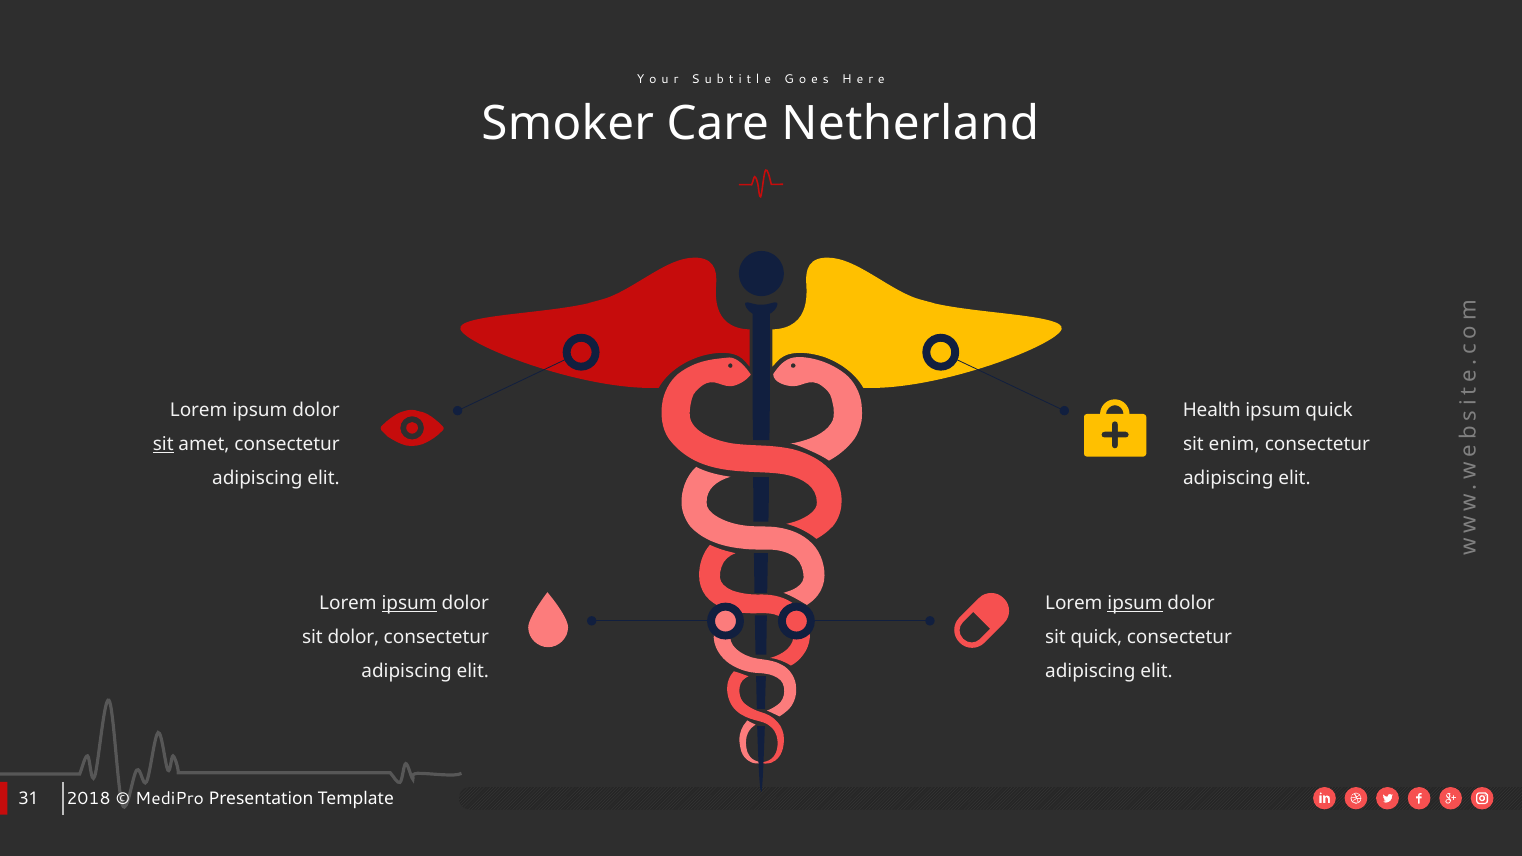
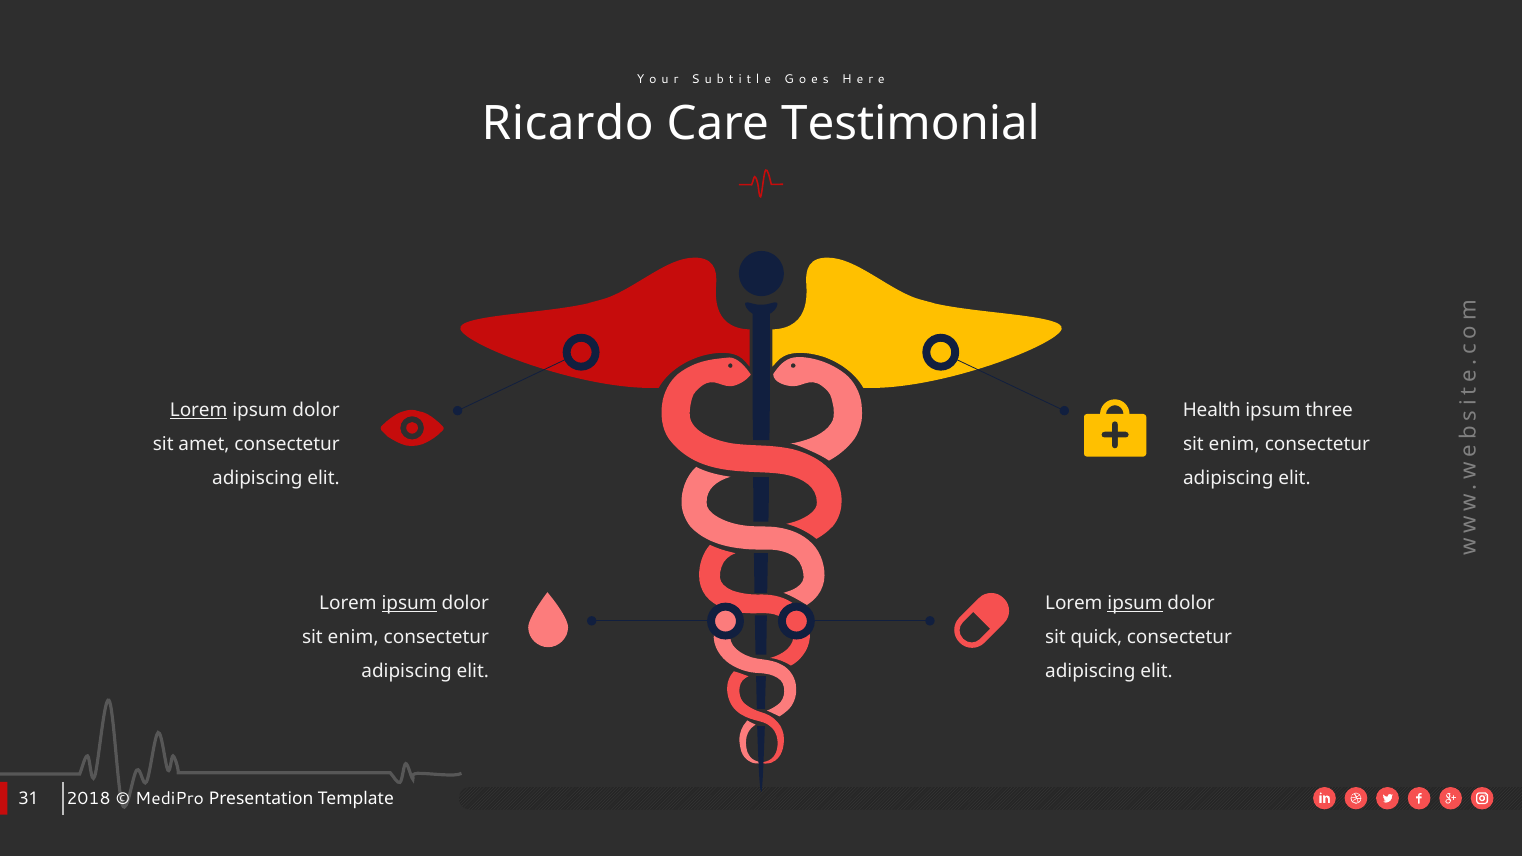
Smoker: Smoker -> Ricardo
Netherland: Netherland -> Testimonial
Lorem at (199, 410) underline: none -> present
ipsum quick: quick -> three
sit at (163, 444) underline: present -> none
dolor at (353, 637): dolor -> enim
